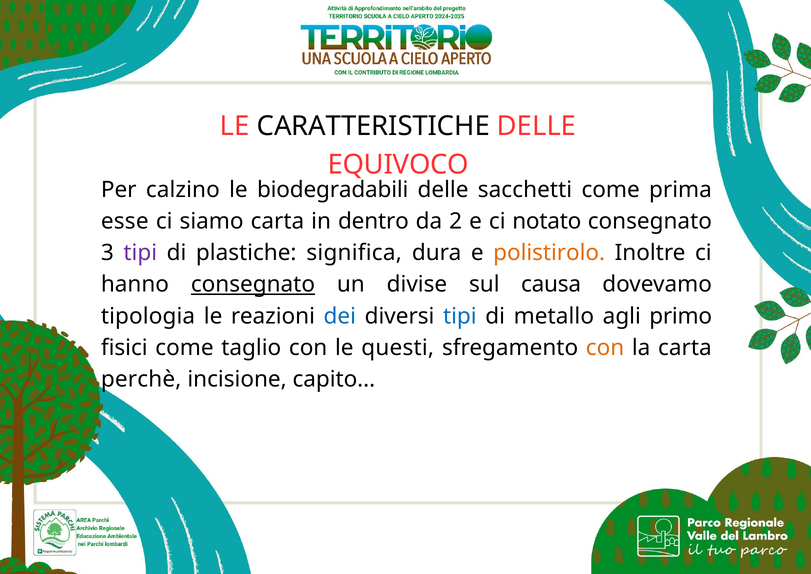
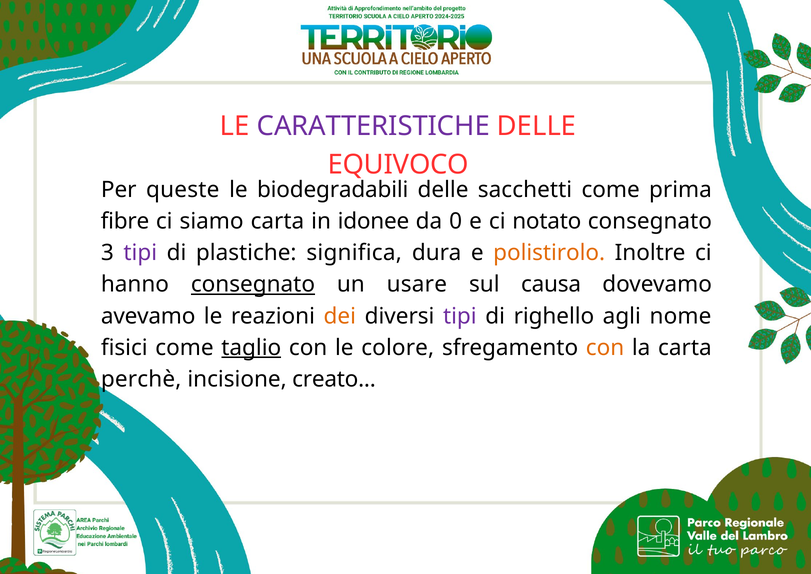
CARATTERISTICHE colour: black -> purple
calzino: calzino -> queste
esse: esse -> fibre
dentro: dentro -> idonee
2: 2 -> 0
divise: divise -> usare
tipologia: tipologia -> avevamo
dei colour: blue -> orange
tipi at (460, 316) colour: blue -> purple
metallo: metallo -> righello
primo: primo -> nome
taglio underline: none -> present
questi: questi -> colore
capito: capito -> creato
